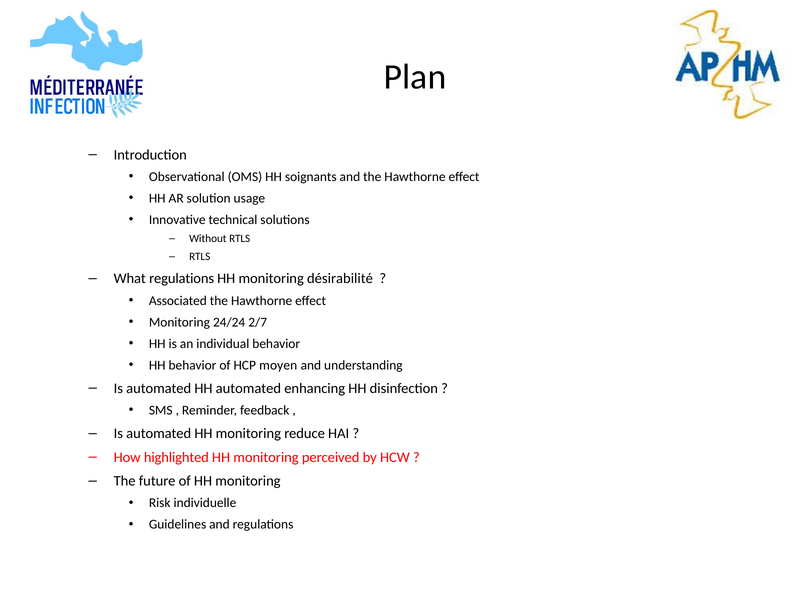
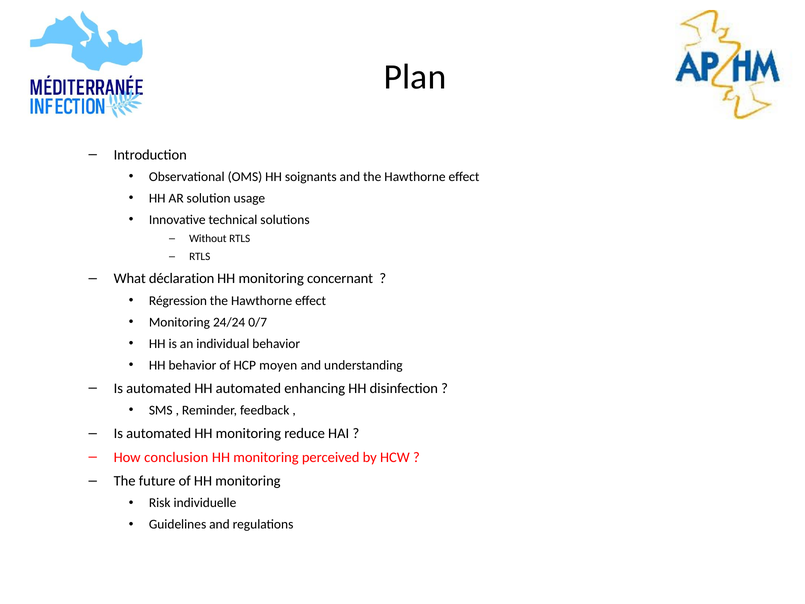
What regulations: regulations -> déclaration
désirabilité: désirabilité -> concernant
Associated: Associated -> Régression
2/7: 2/7 -> 0/7
highlighted: highlighted -> conclusion
